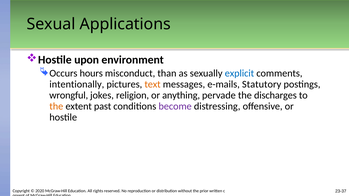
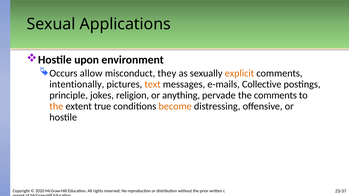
hours: hours -> allow
than: than -> they
explicit colour: blue -> orange
Statutory: Statutory -> Collective
wrongful: wrongful -> principle
the discharges: discharges -> comments
past: past -> true
become colour: purple -> orange
